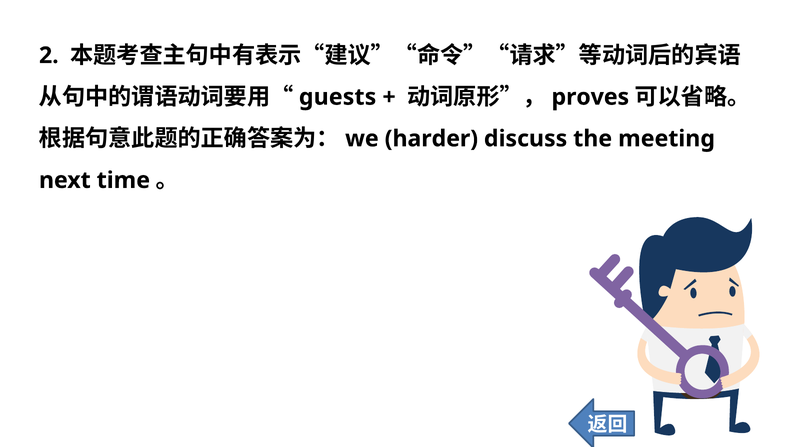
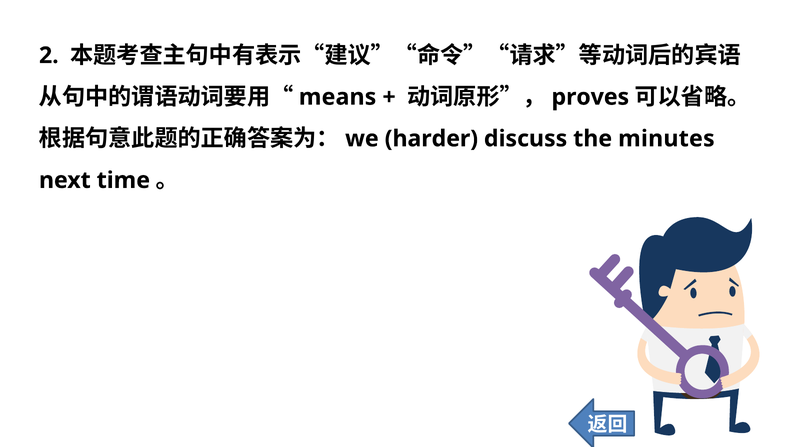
guests: guests -> means
meeting: meeting -> minutes
